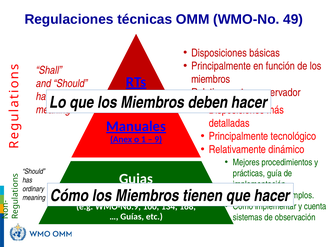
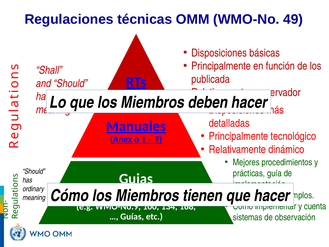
miembros at (211, 79): miembros -> publicada
